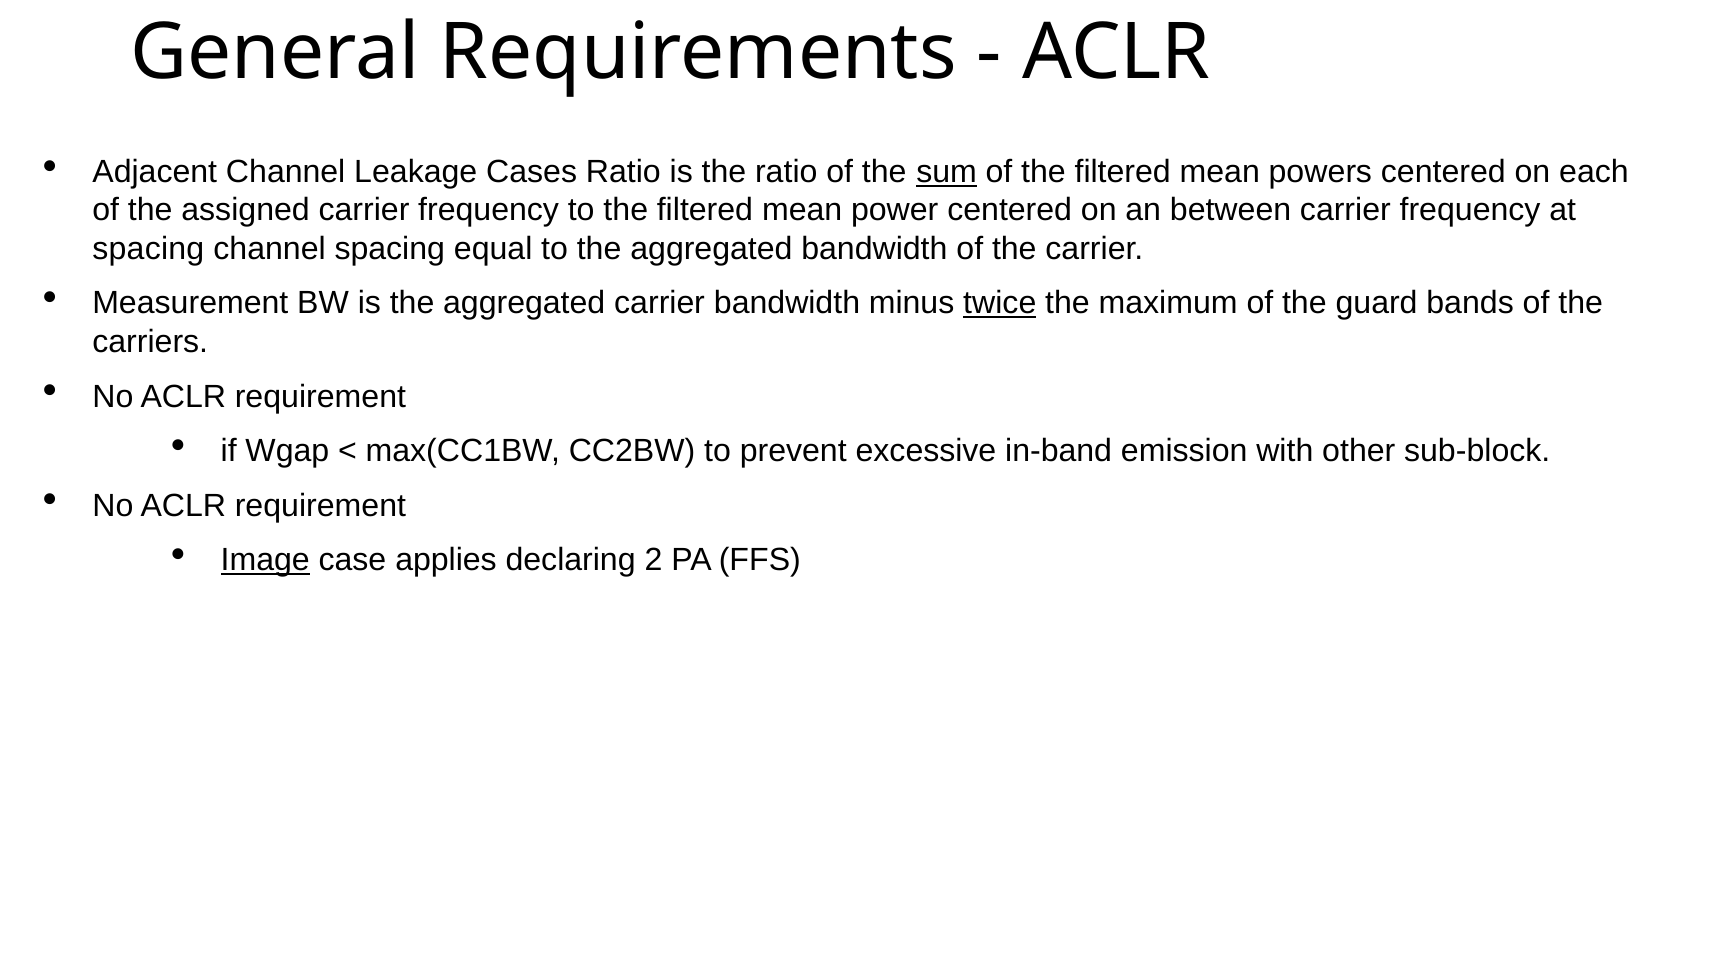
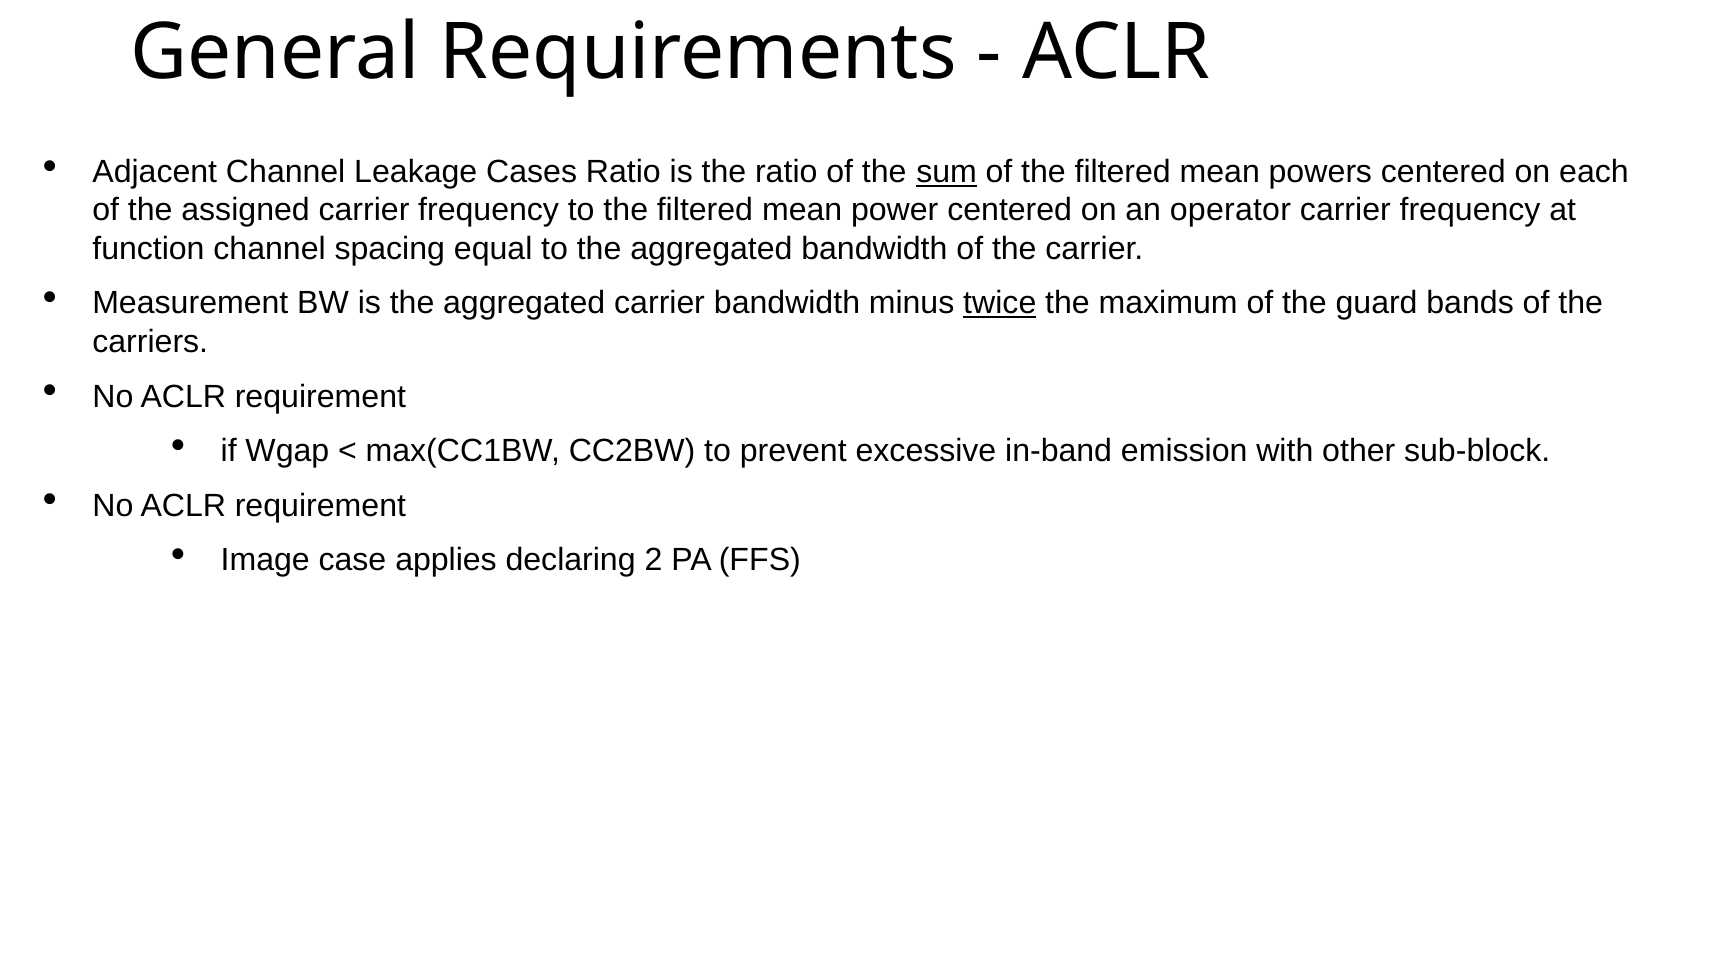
between: between -> operator
spacing at (148, 249): spacing -> function
Image underline: present -> none
